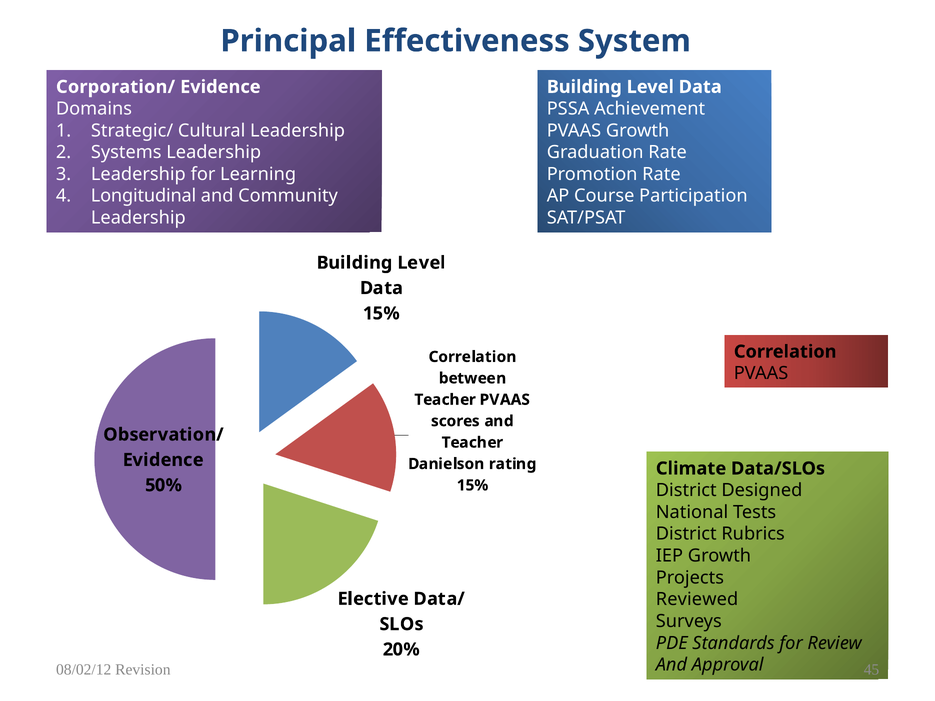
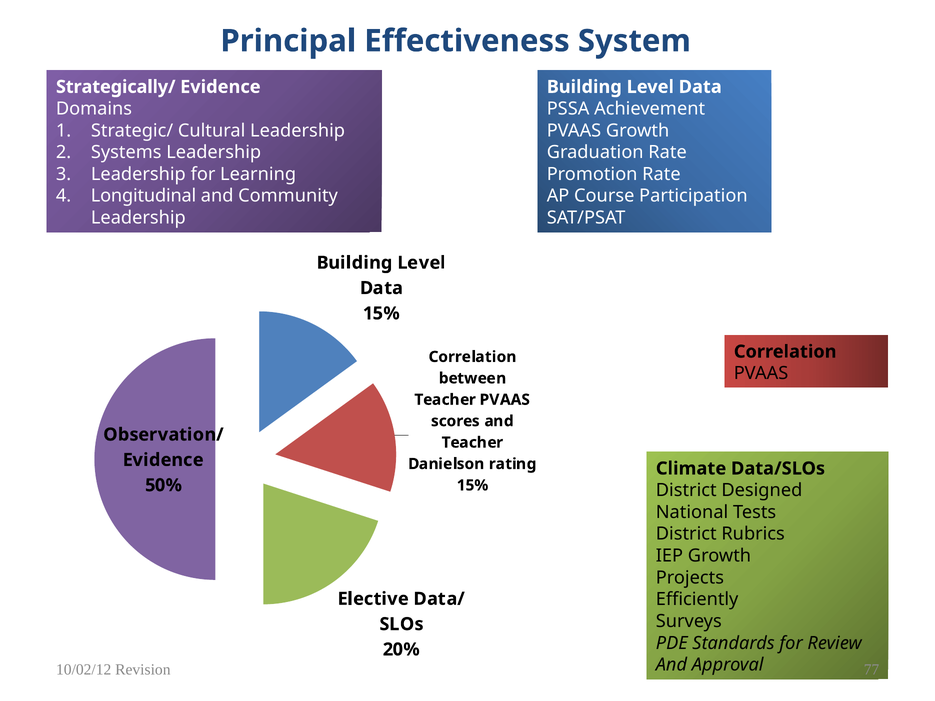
Corporation/: Corporation/ -> Strategically/
Reviewed: Reviewed -> Efficiently
08/02/12: 08/02/12 -> 10/02/12
45: 45 -> 77
